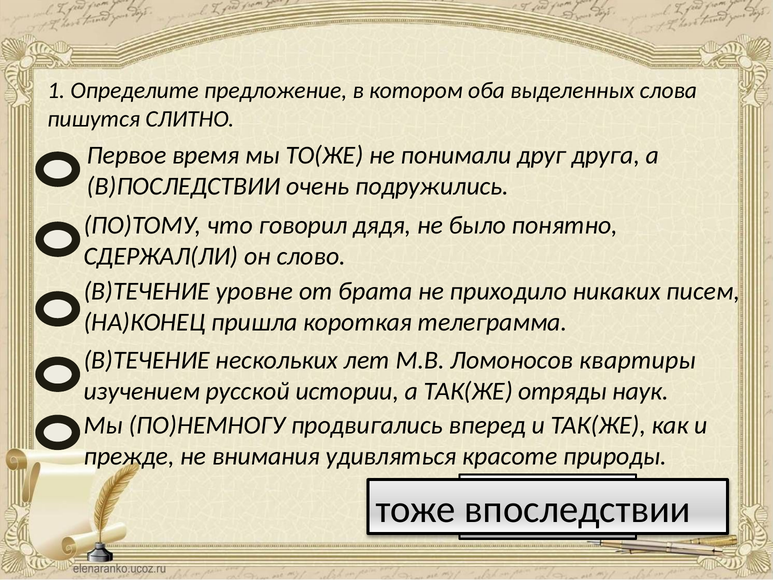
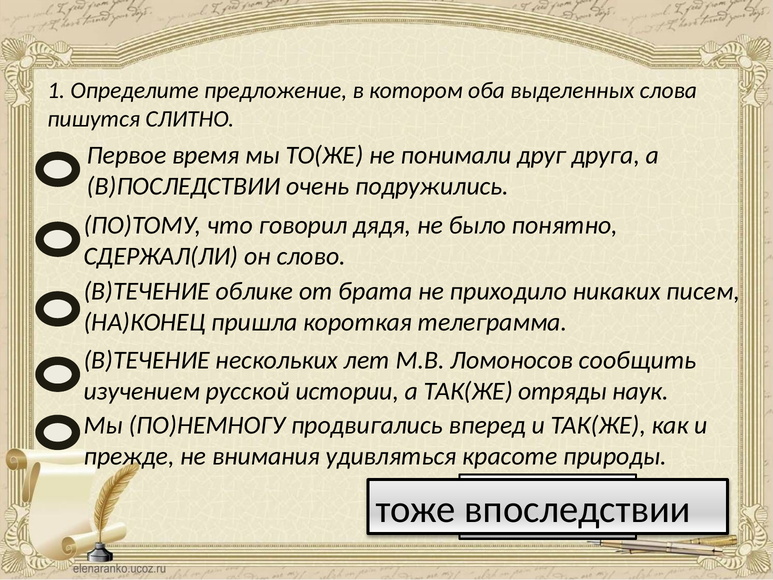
уровне: уровне -> облике
квартиры: квартиры -> сообщить
